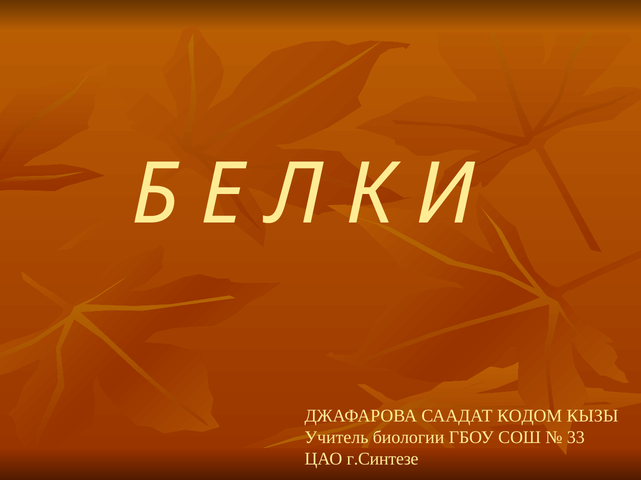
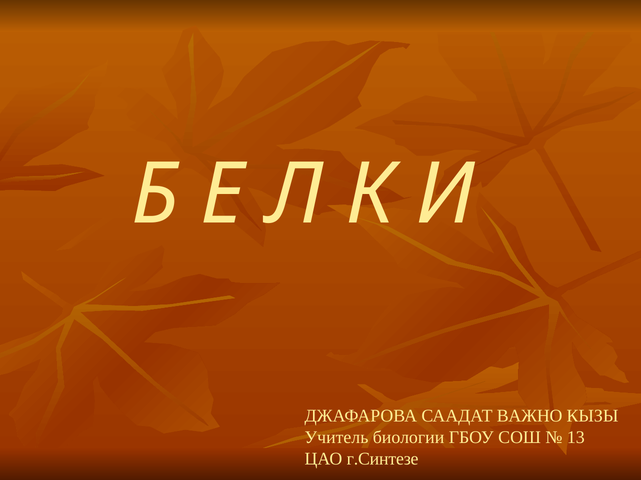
КОДОМ: КОДОМ -> ВАЖНО
33: 33 -> 13
